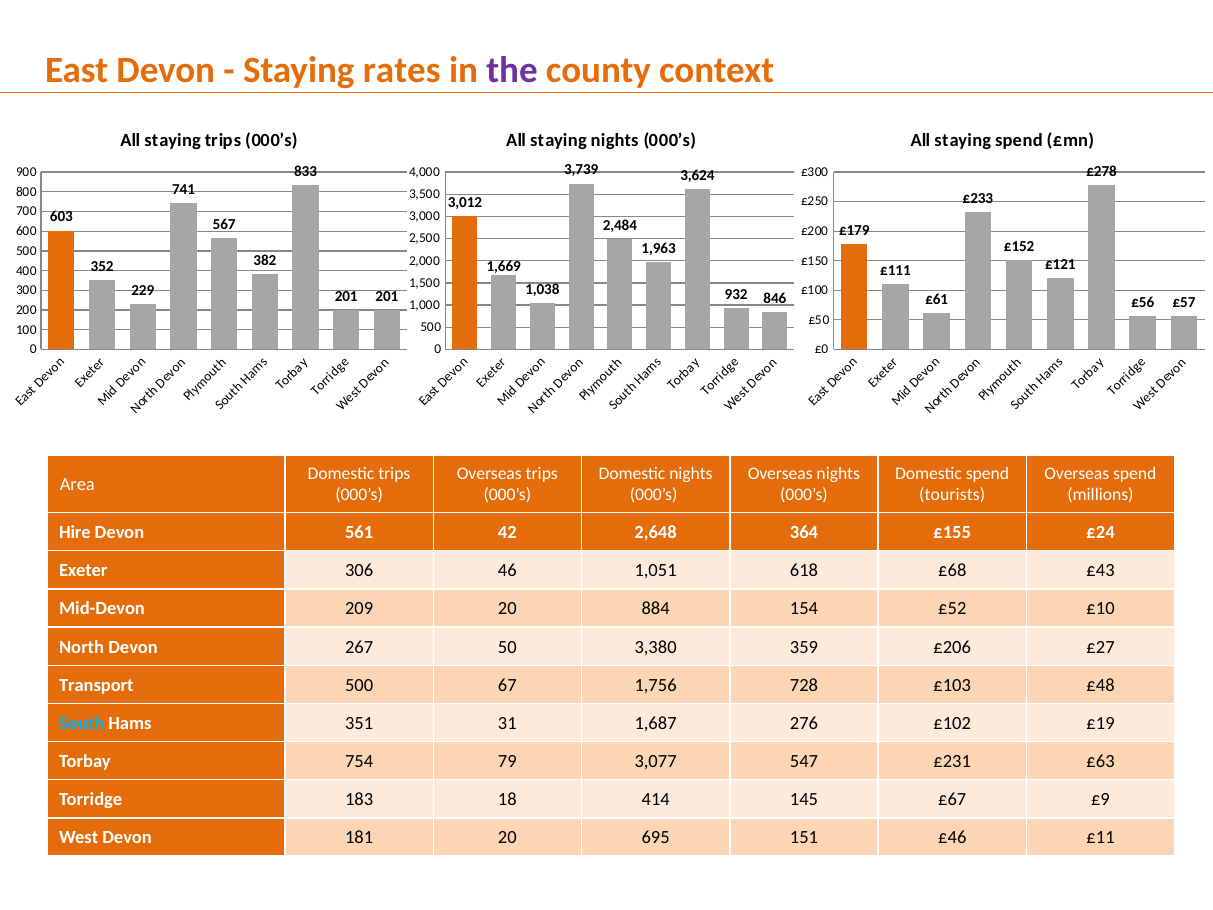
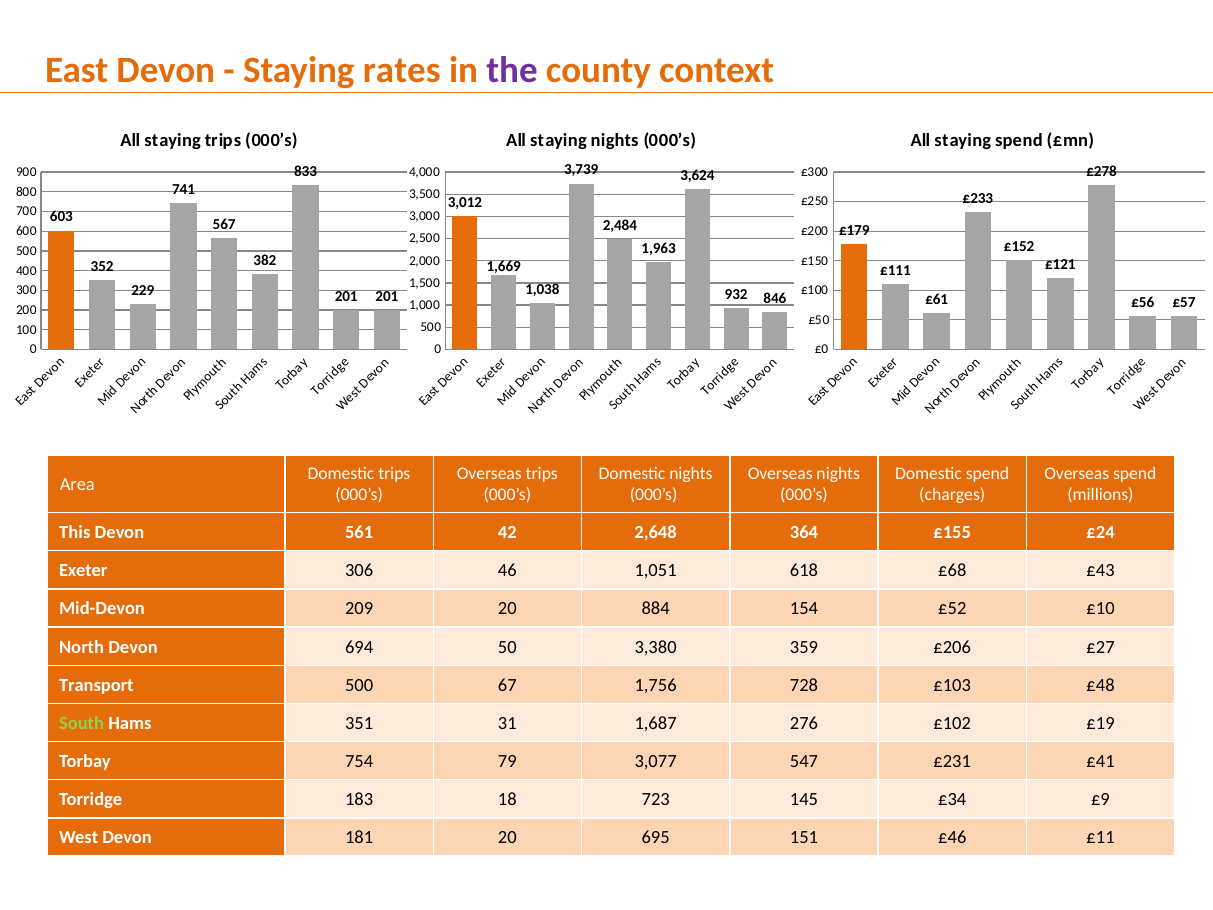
tourists: tourists -> charges
Hire: Hire -> This
267: 267 -> 694
South colour: light blue -> light green
£63: £63 -> £41
414: 414 -> 723
£67: £67 -> £34
